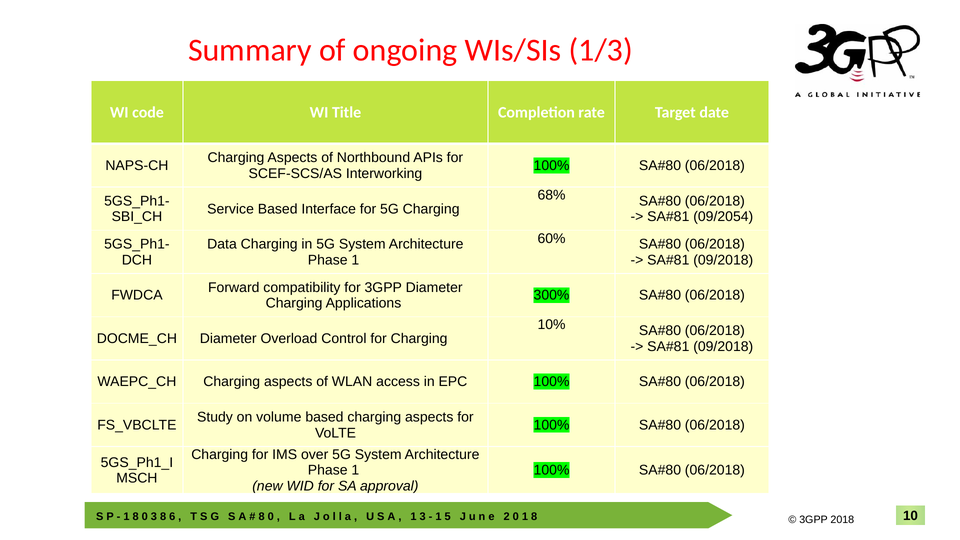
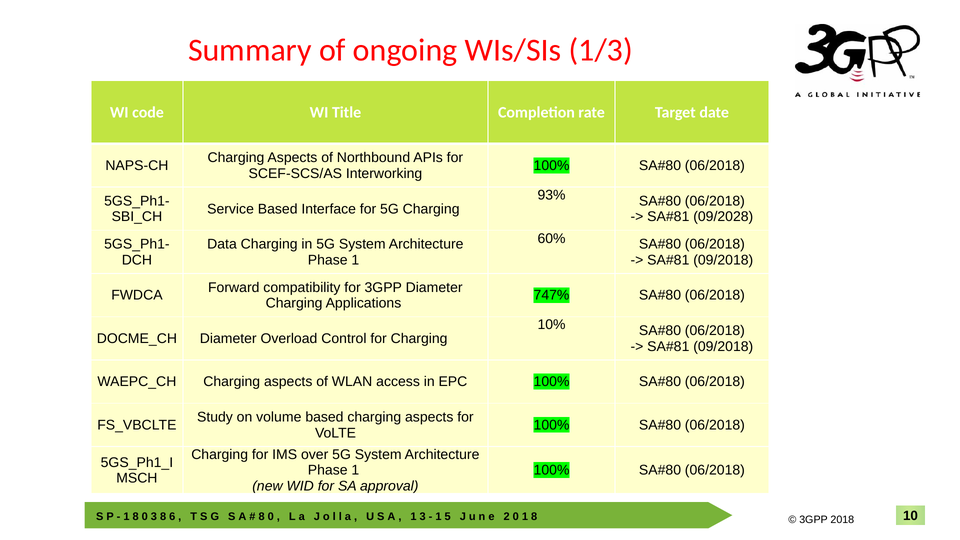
68%: 68% -> 93%
09/2054: 09/2054 -> 09/2028
300%: 300% -> 747%
